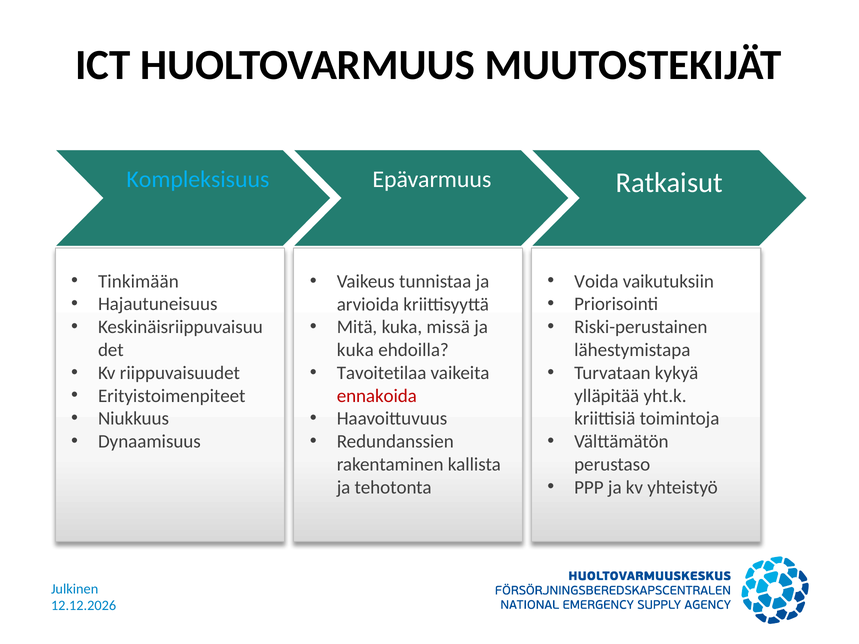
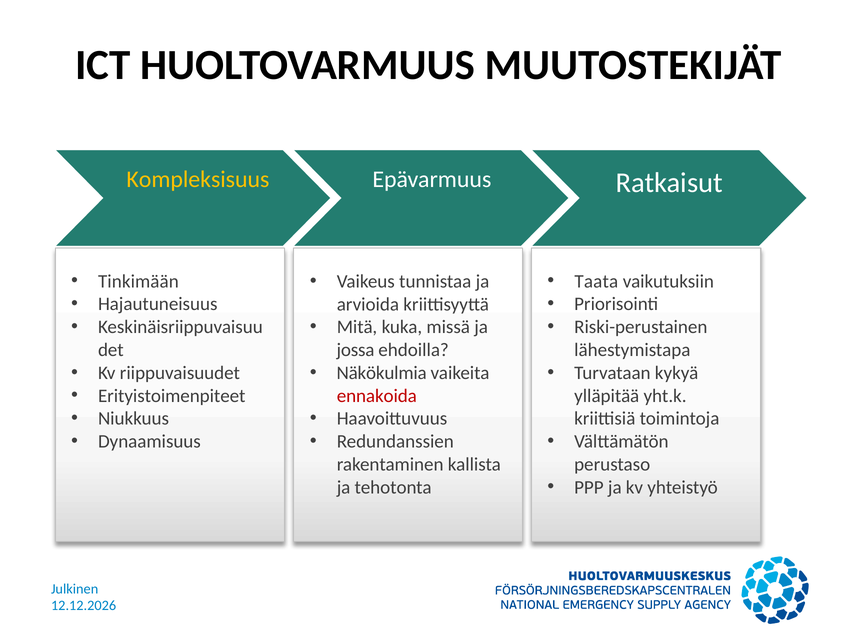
Kompleksisuus colour: light blue -> yellow
Voida: Voida -> Taata
kuka at (355, 350): kuka -> jossa
Tavoitetilaa: Tavoitetilaa -> Näkökulmia
